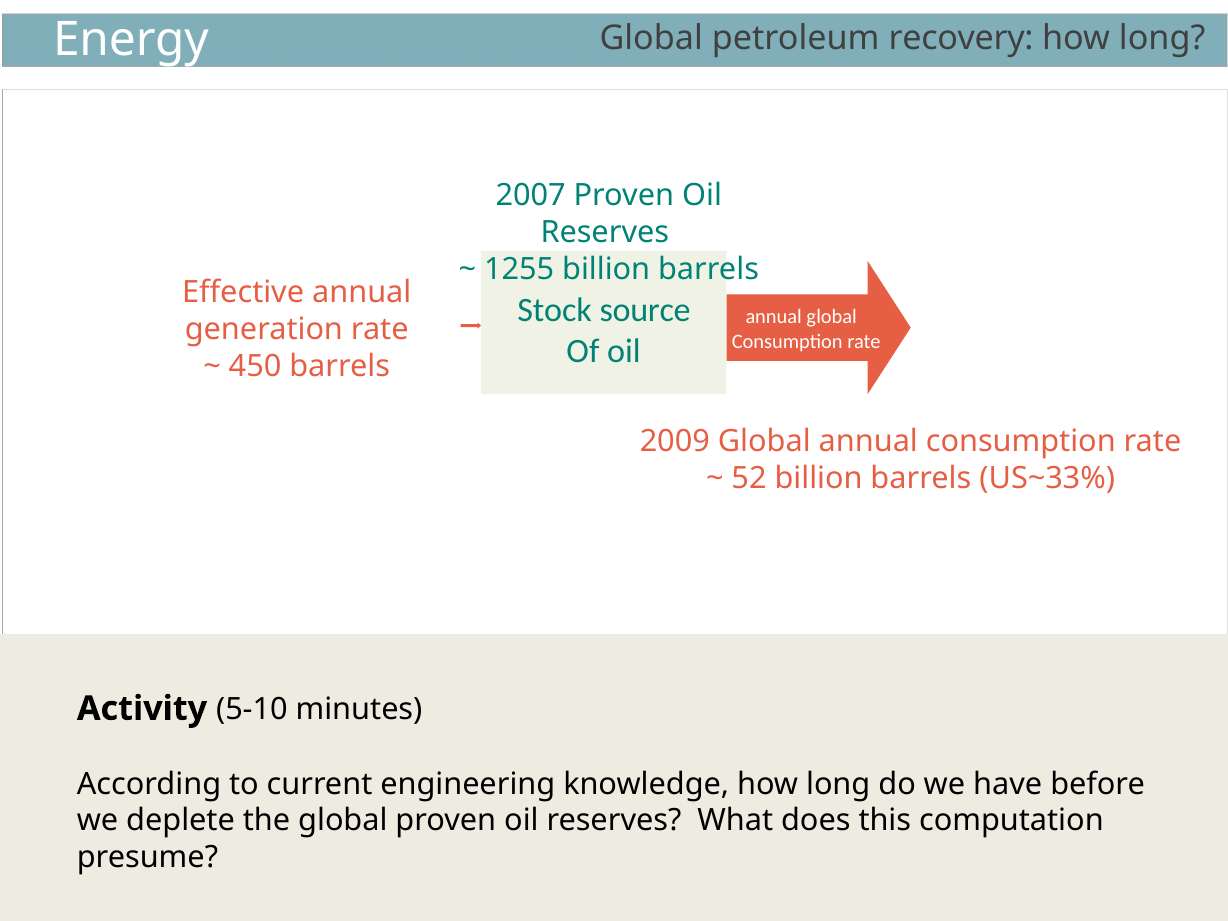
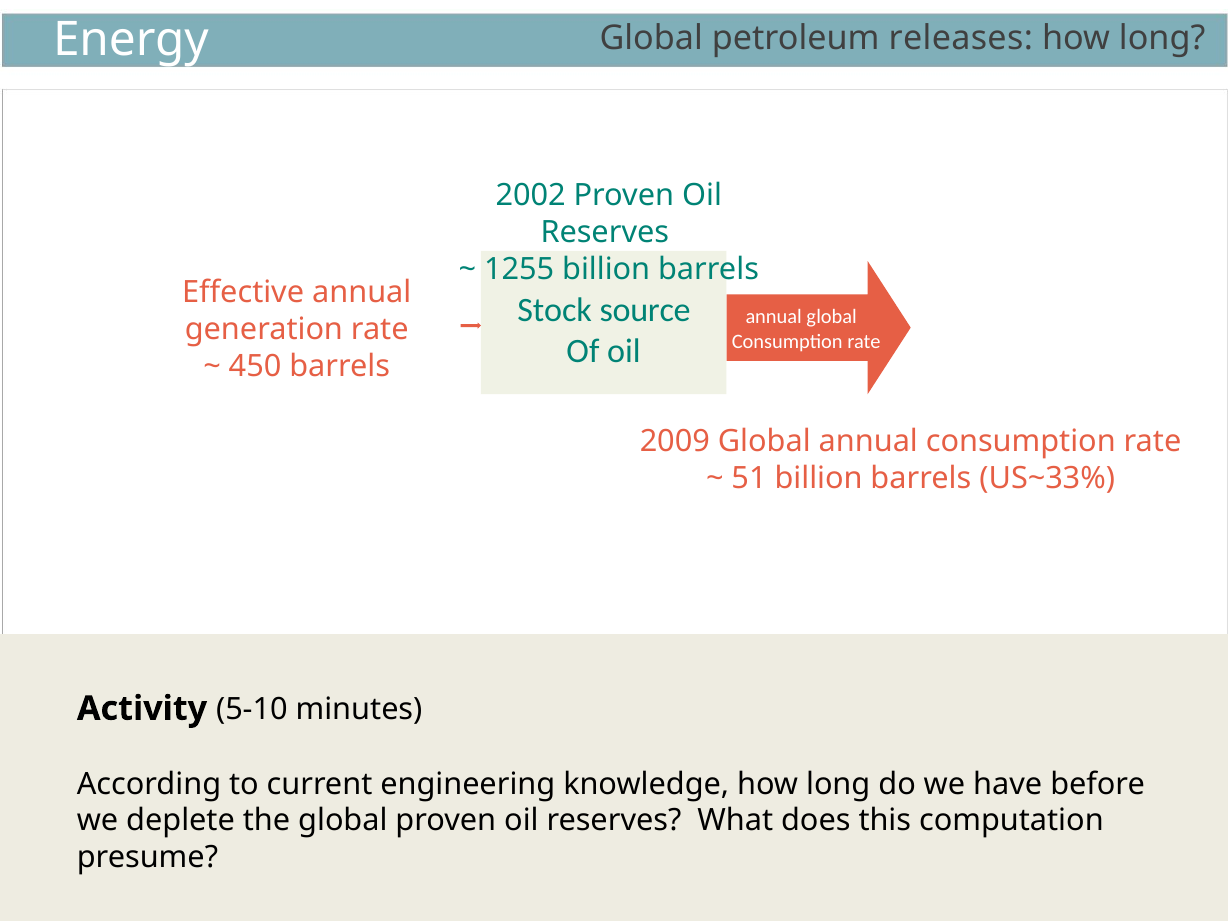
recovery: recovery -> releases
2007: 2007 -> 2002
52: 52 -> 51
